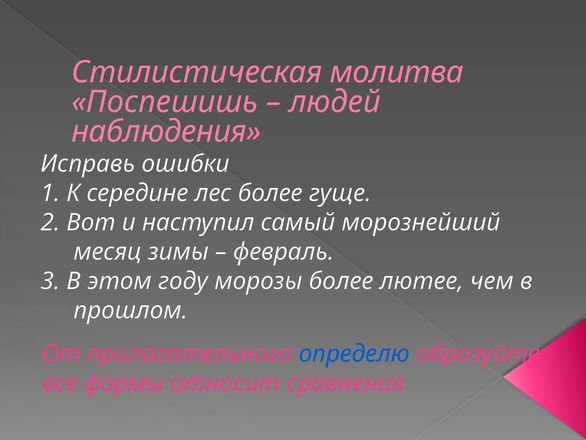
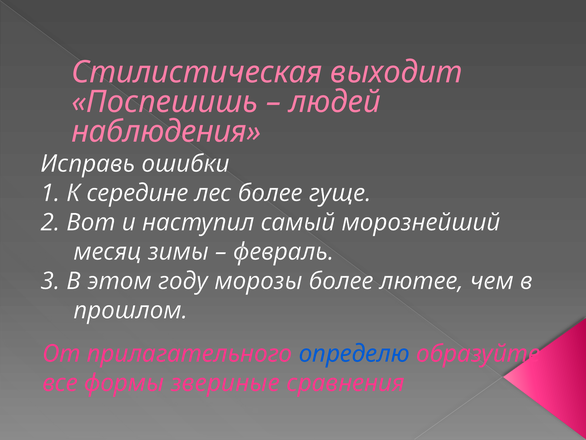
молитва: молитва -> выходит
относит: относит -> звериные
